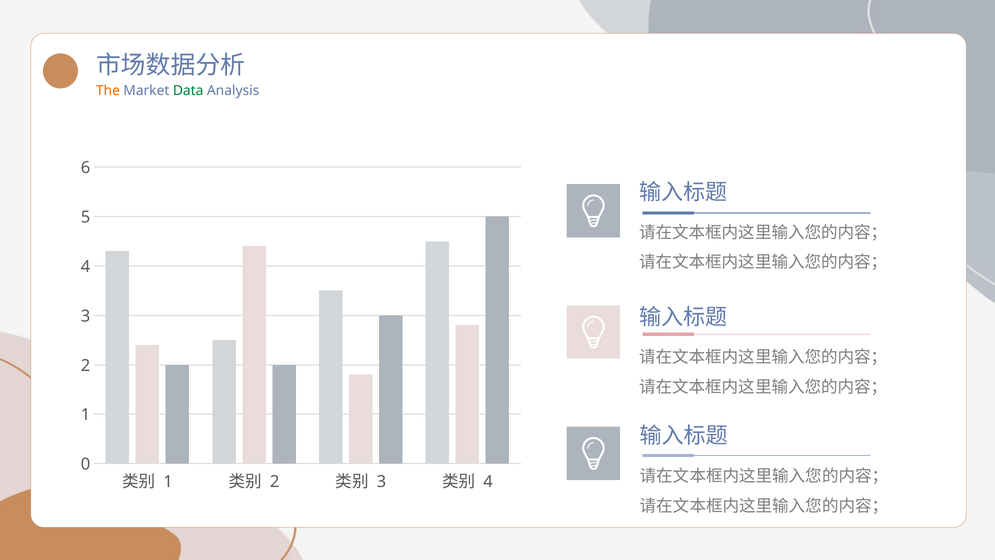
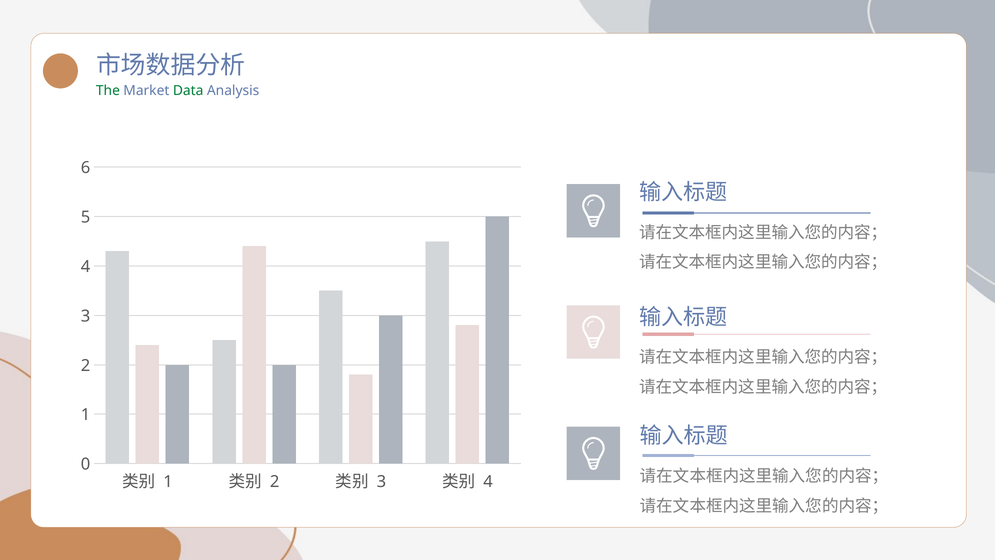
The colour: orange -> green
